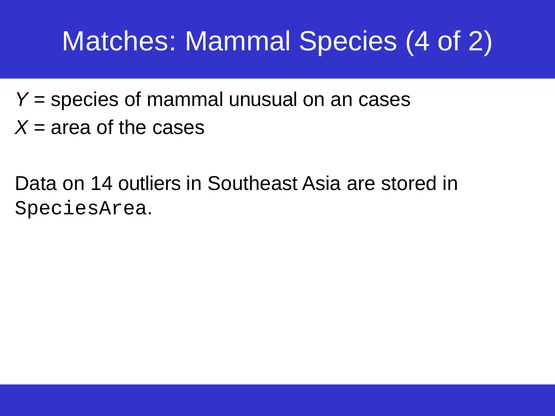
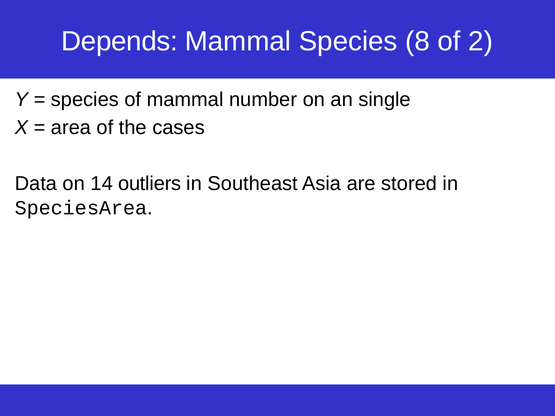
Matches: Matches -> Depends
4: 4 -> 8
unusual: unusual -> number
an cases: cases -> single
